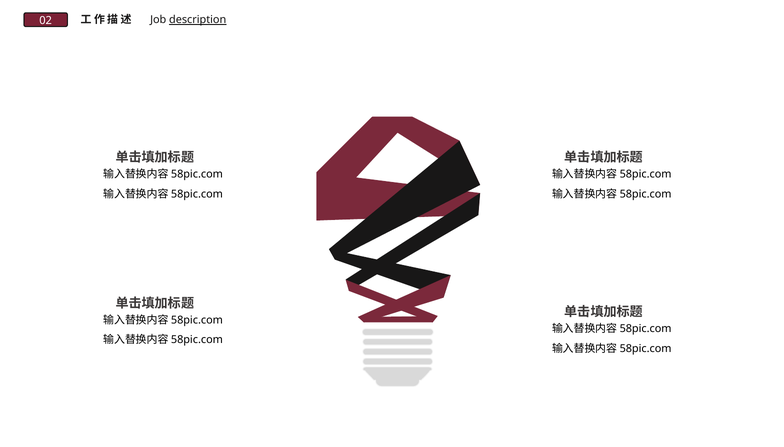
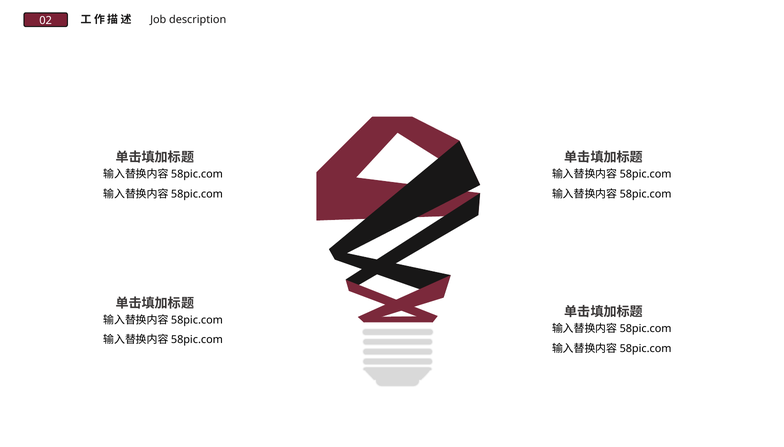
description underline: present -> none
